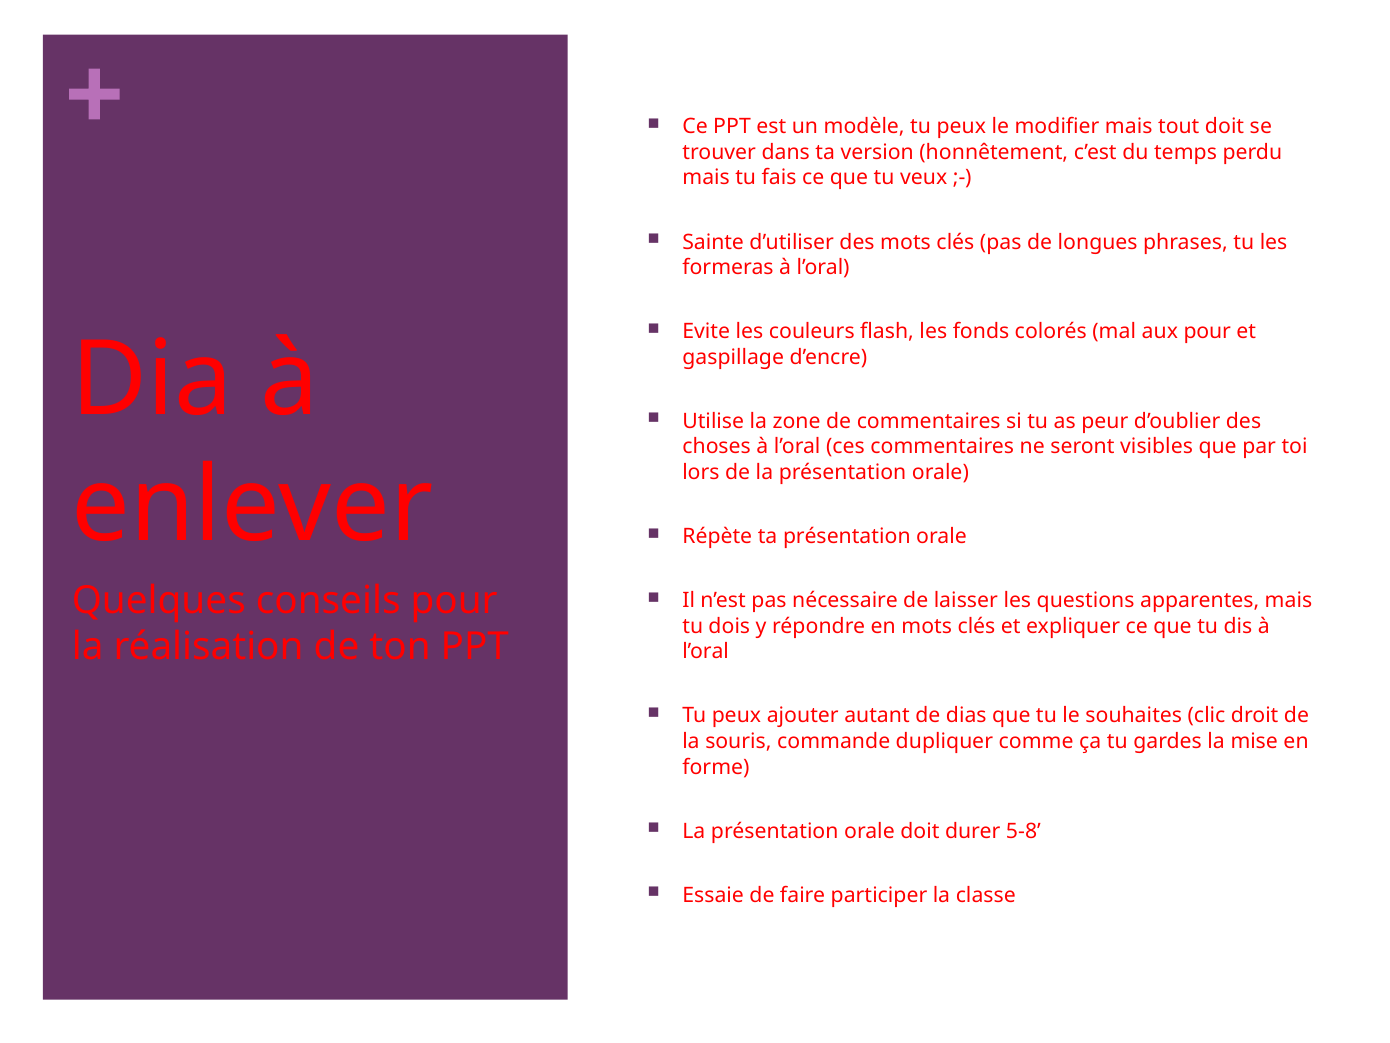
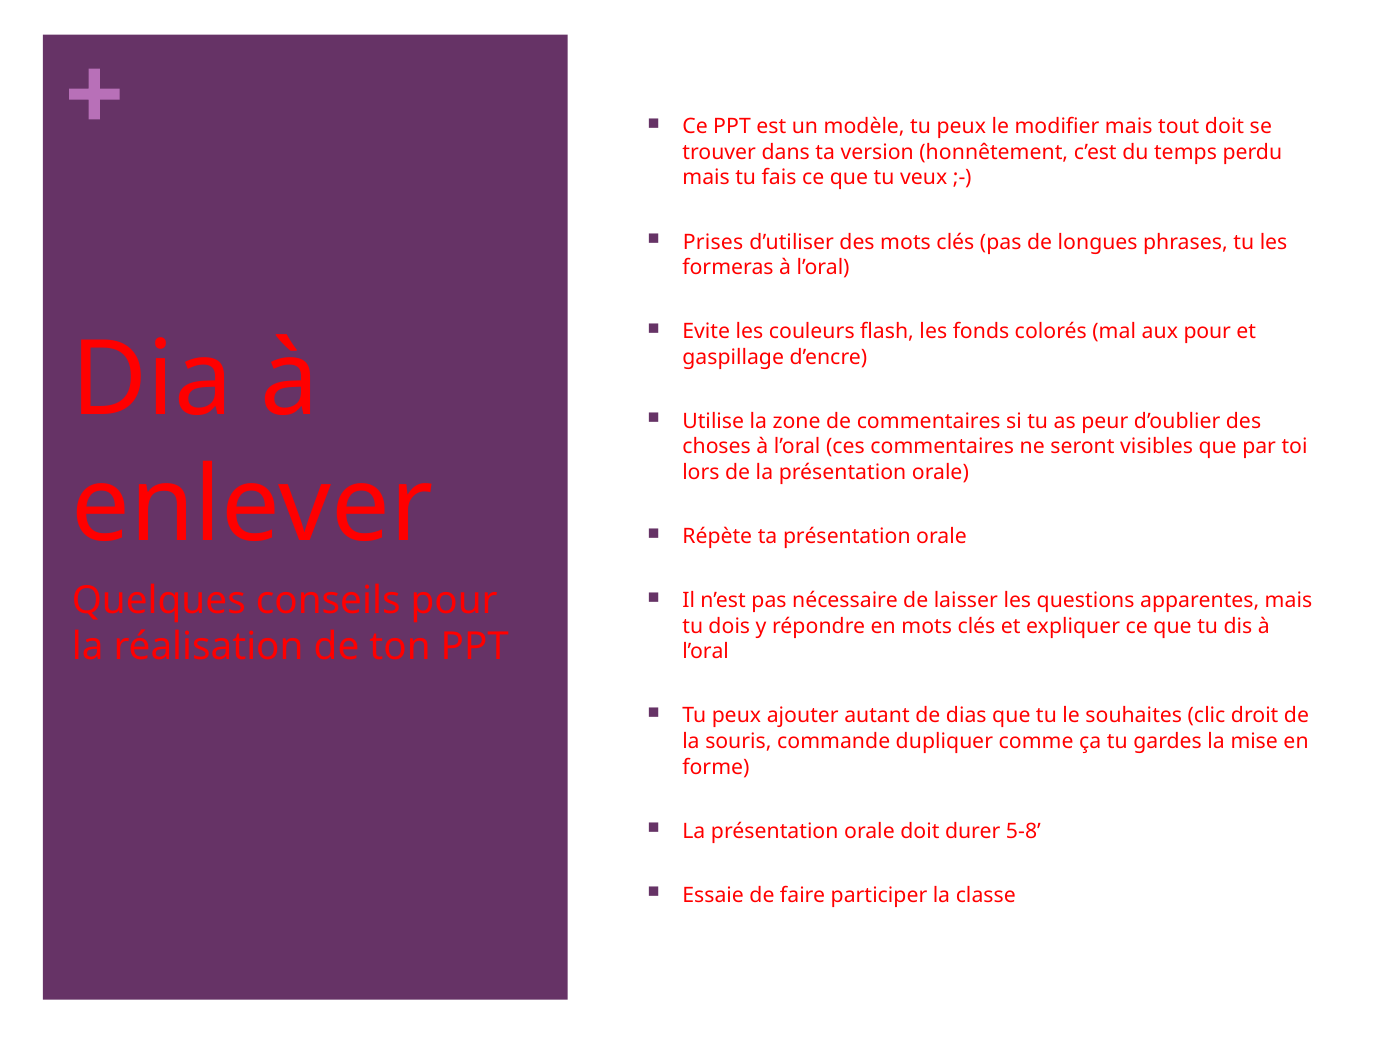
Sainte: Sainte -> Prises
